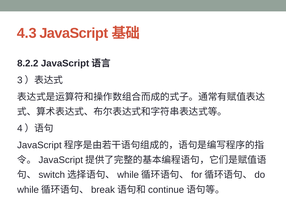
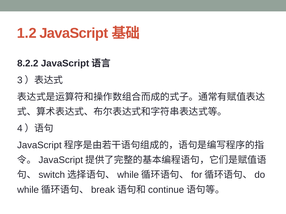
4.3: 4.3 -> 1.2
